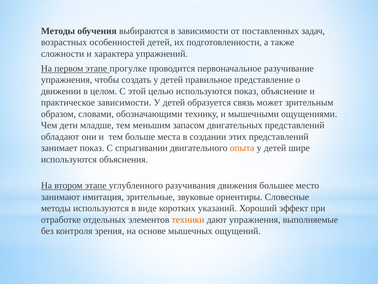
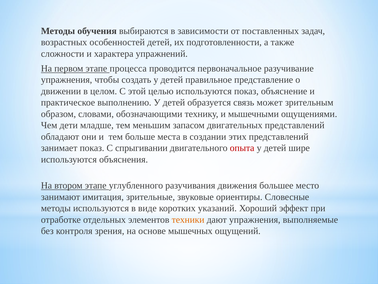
прогулке: прогулке -> процесса
практическое зависимости: зависимости -> выполнению
опыта colour: orange -> red
